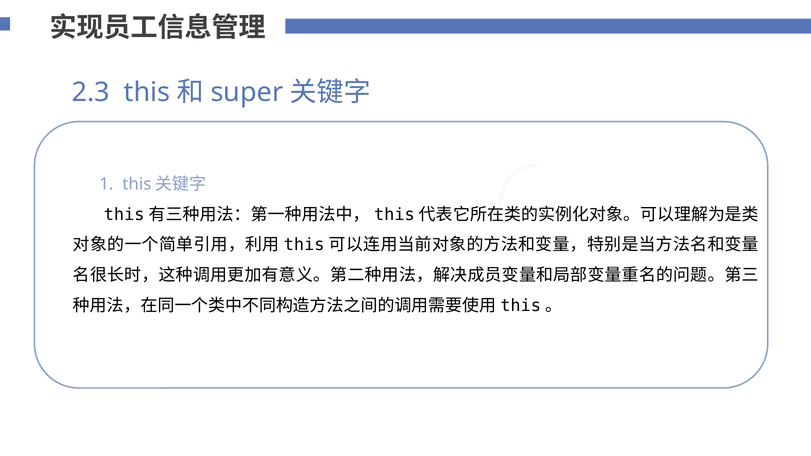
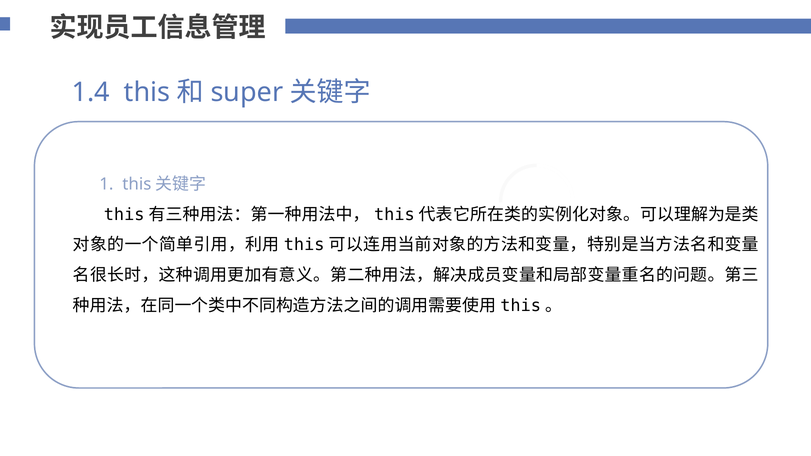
2.3: 2.3 -> 1.4
